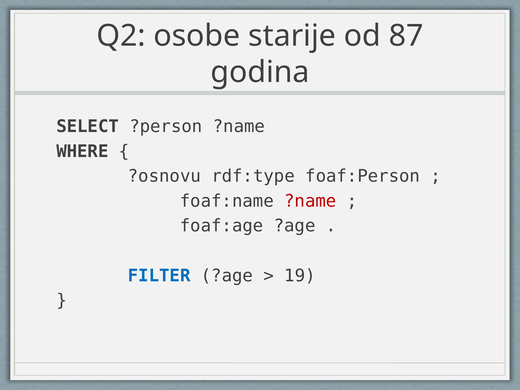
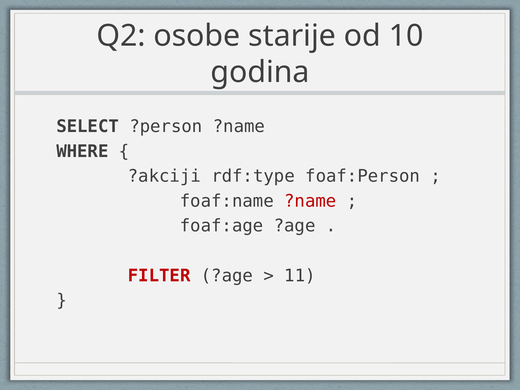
87: 87 -> 10
?osnovu: ?osnovu -> ?akciji
FILTER colour: blue -> red
19: 19 -> 11
